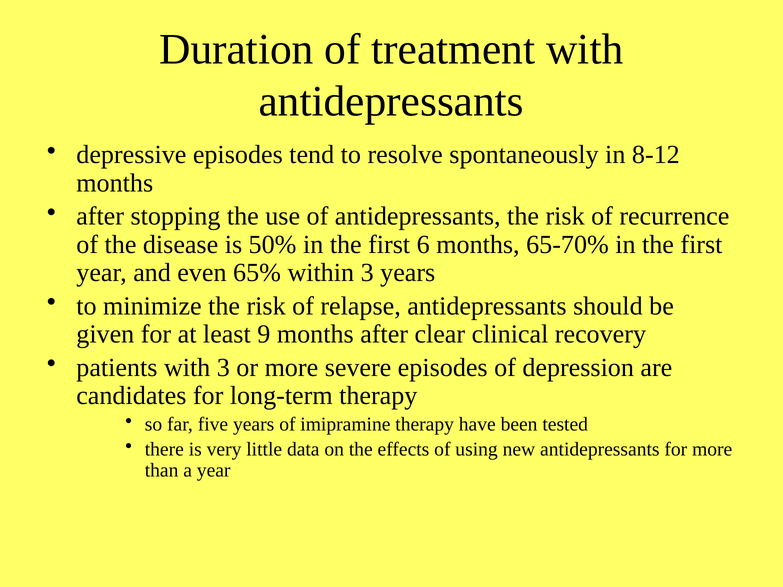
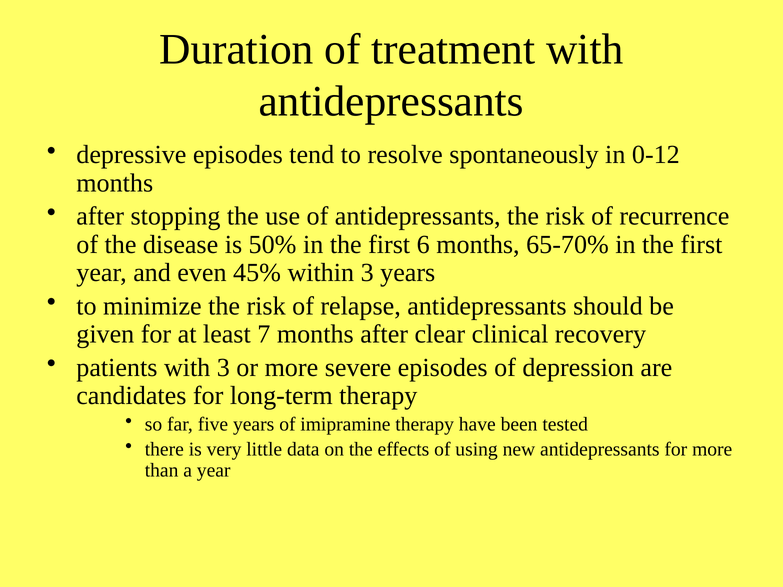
8-12: 8-12 -> 0-12
65%: 65% -> 45%
9: 9 -> 7
